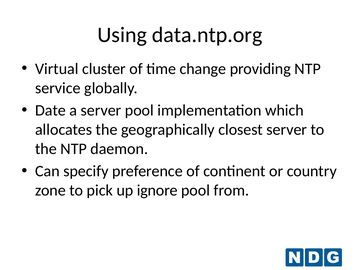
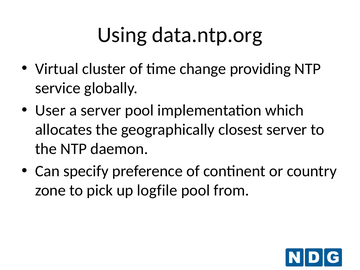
Date: Date -> User
ignore: ignore -> logfile
